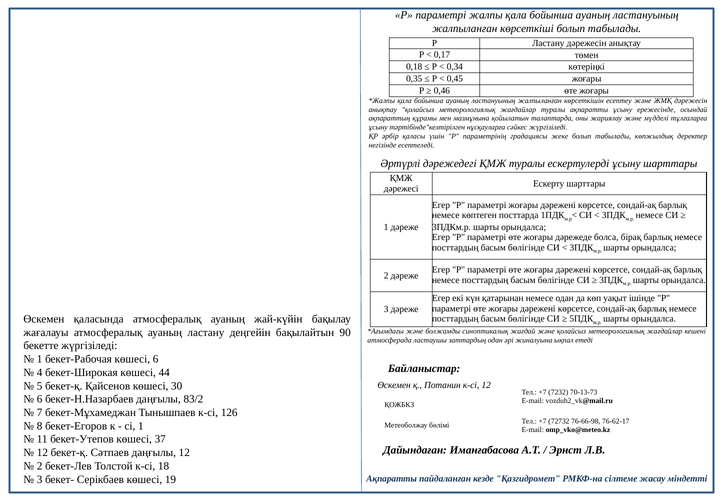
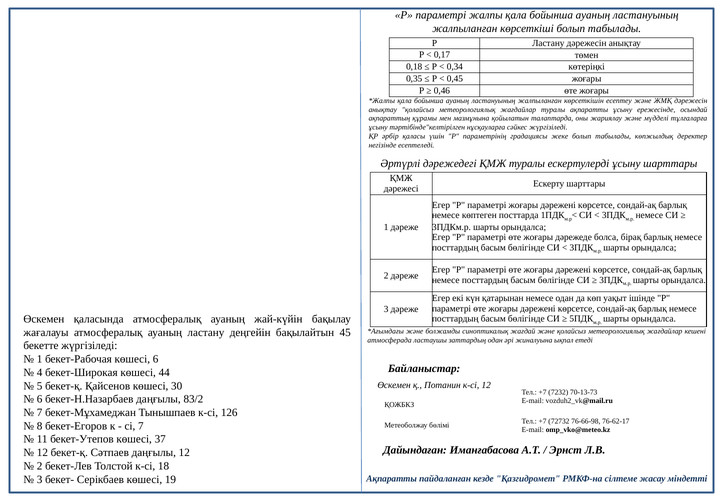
90: 90 -> 45
сі 1: 1 -> 7
